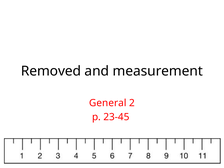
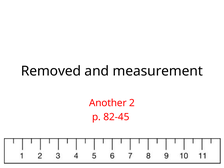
General: General -> Another
23-45: 23-45 -> 82-45
